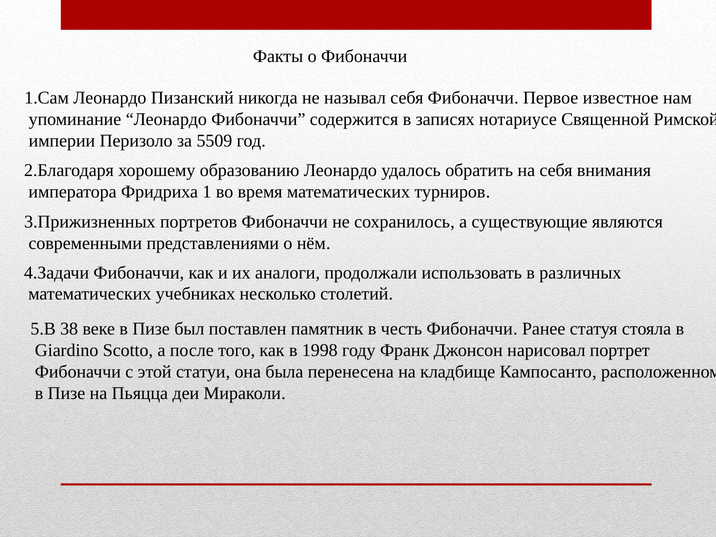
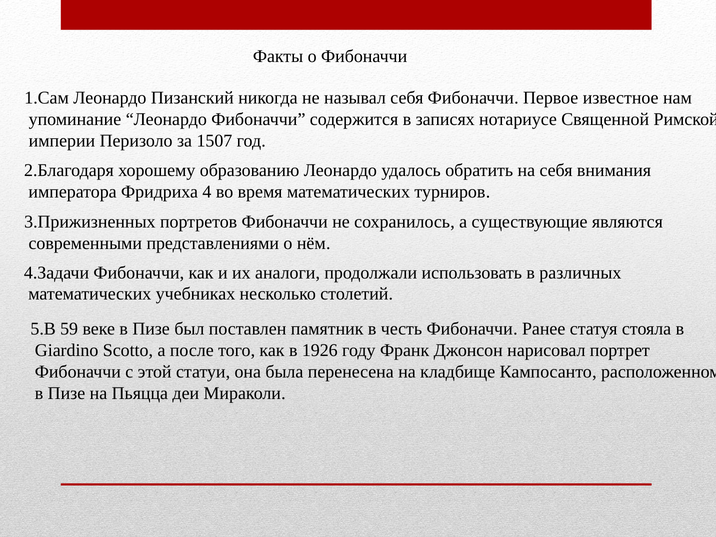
5509: 5509 -> 1507
1: 1 -> 4
38: 38 -> 59
1998: 1998 -> 1926
